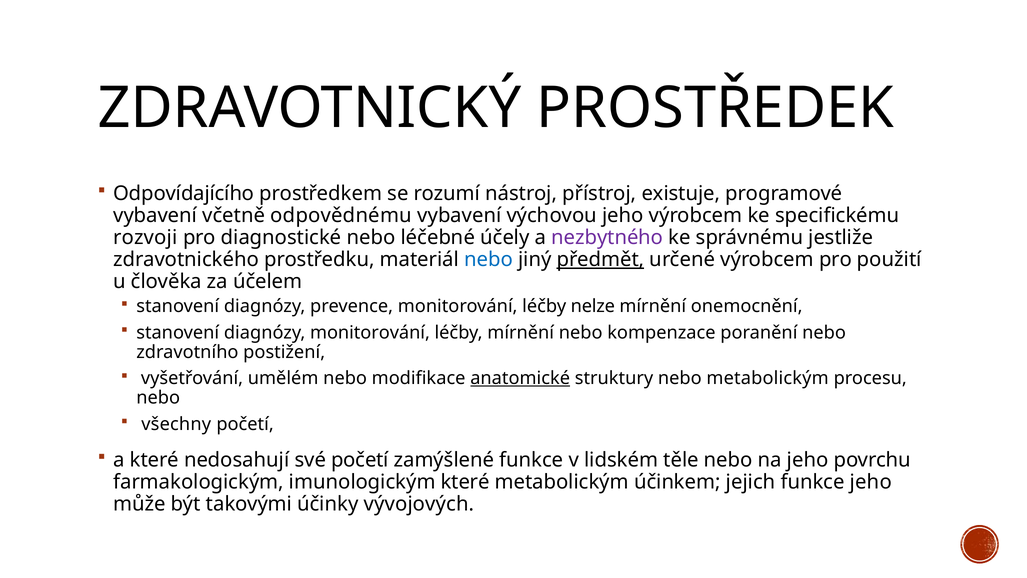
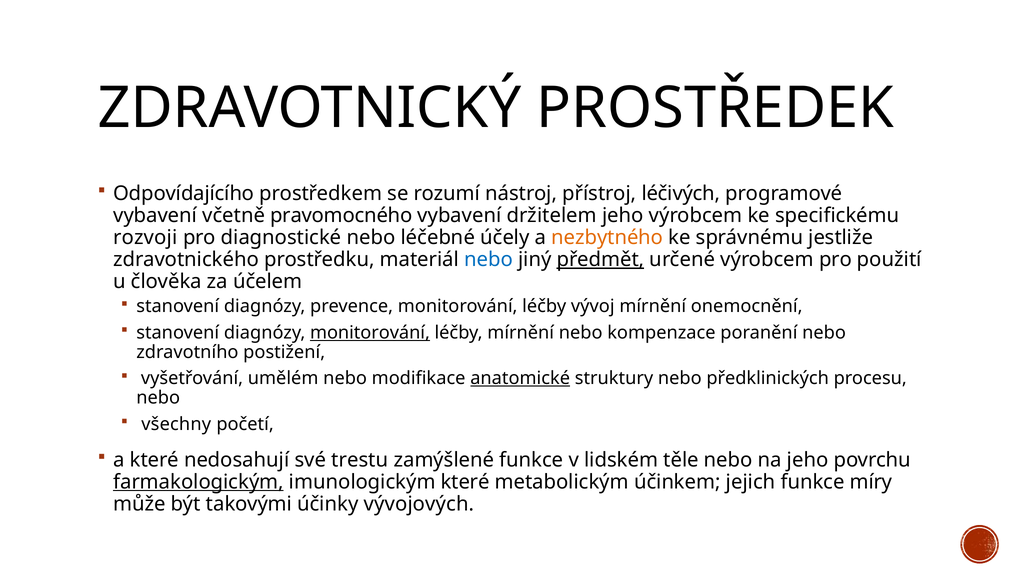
existuje: existuje -> léčivých
odpovědnému: odpovědnému -> pravomocného
výchovou: výchovou -> držitelem
nezbytného colour: purple -> orange
nelze: nelze -> vývoj
monitorování at (370, 332) underline: none -> present
nebo metabolickým: metabolickým -> předklinických
své početí: početí -> trestu
farmakologickým underline: none -> present
funkce jeho: jeho -> míry
